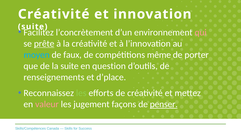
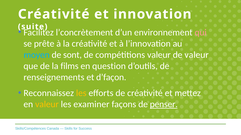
prête underline: present -> none
faux: faux -> sont
compétitions même: même -> valeur
de porter: porter -> valeur
la suite: suite -> films
d’place: d’place -> d’façon
les at (81, 93) colour: light green -> yellow
valeur at (47, 105) colour: pink -> yellow
jugement: jugement -> examiner
